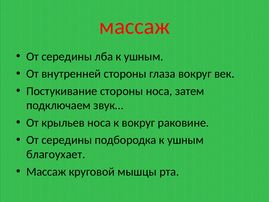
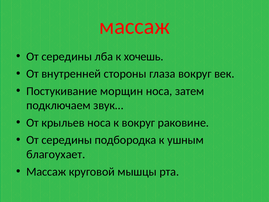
лба к ушным: ушным -> хочешь
Постукивание стороны: стороны -> морщин
